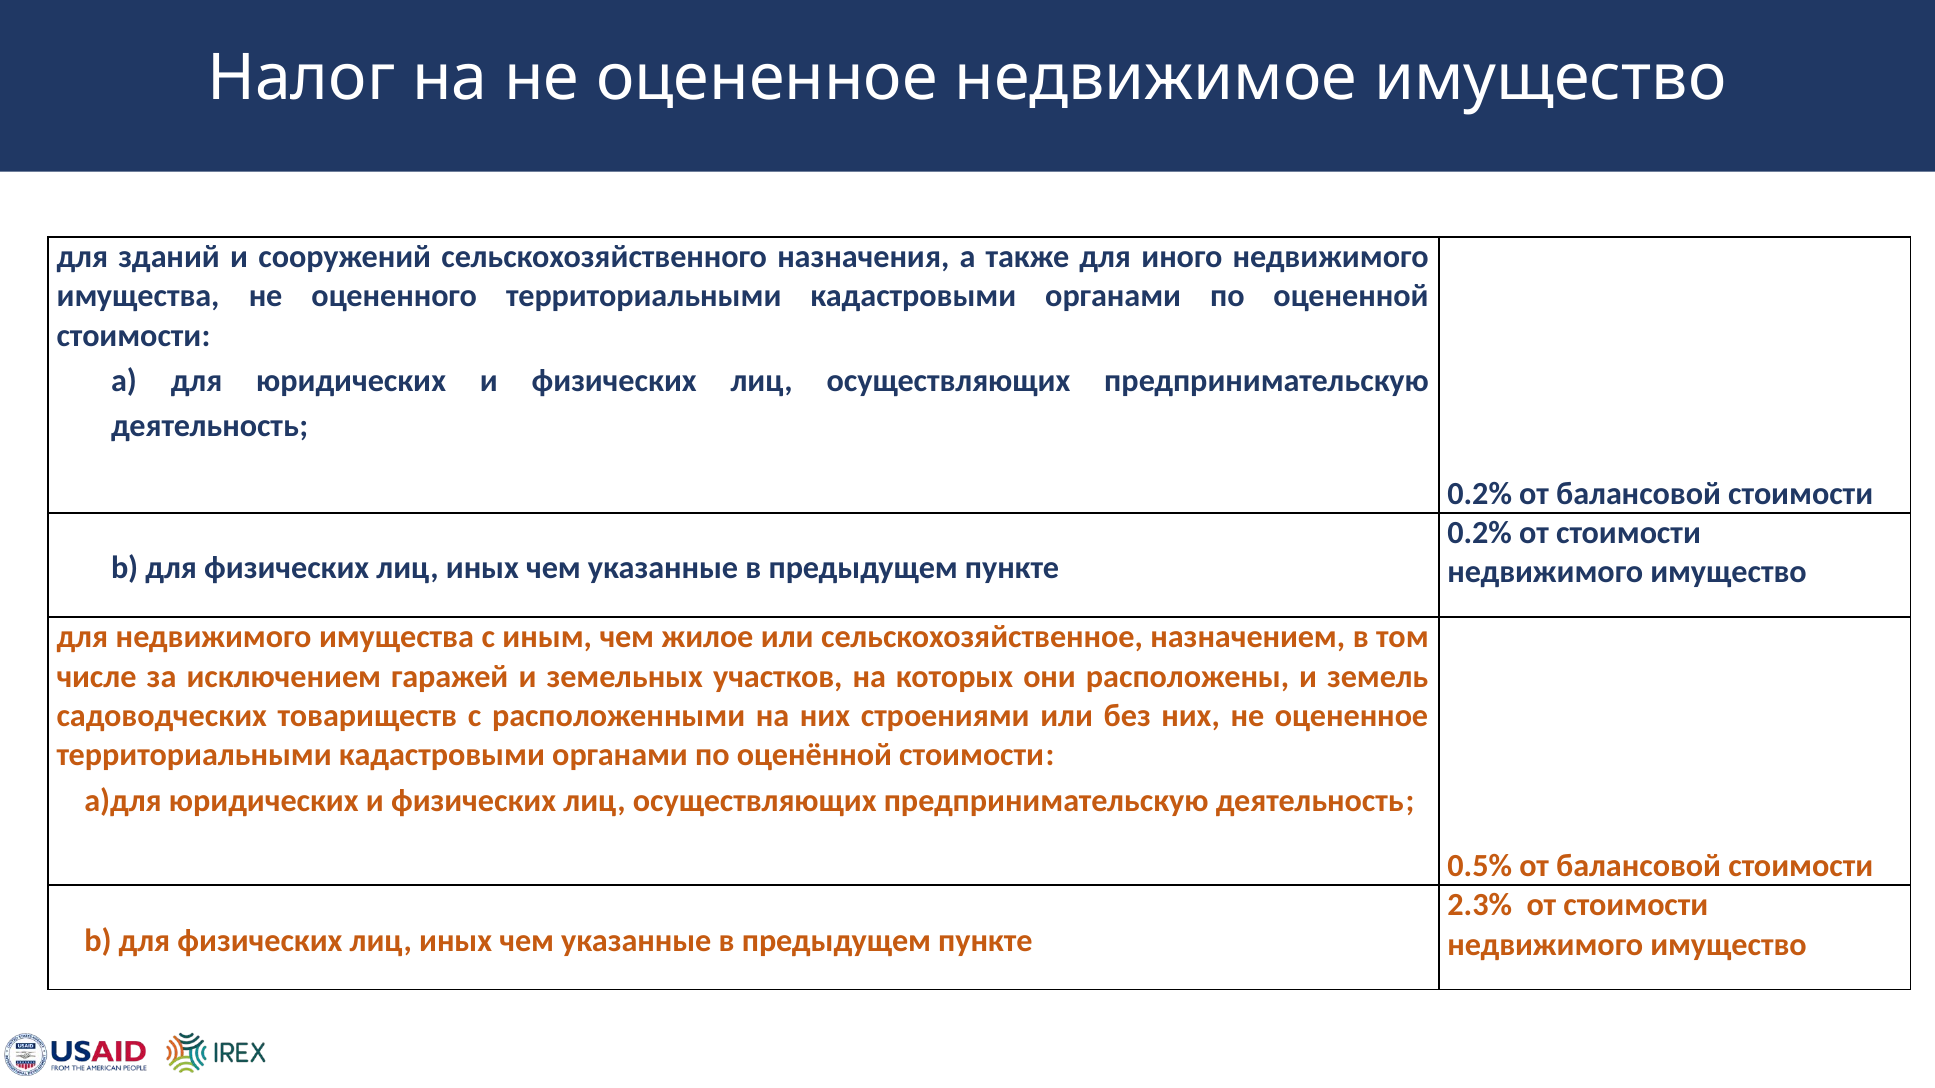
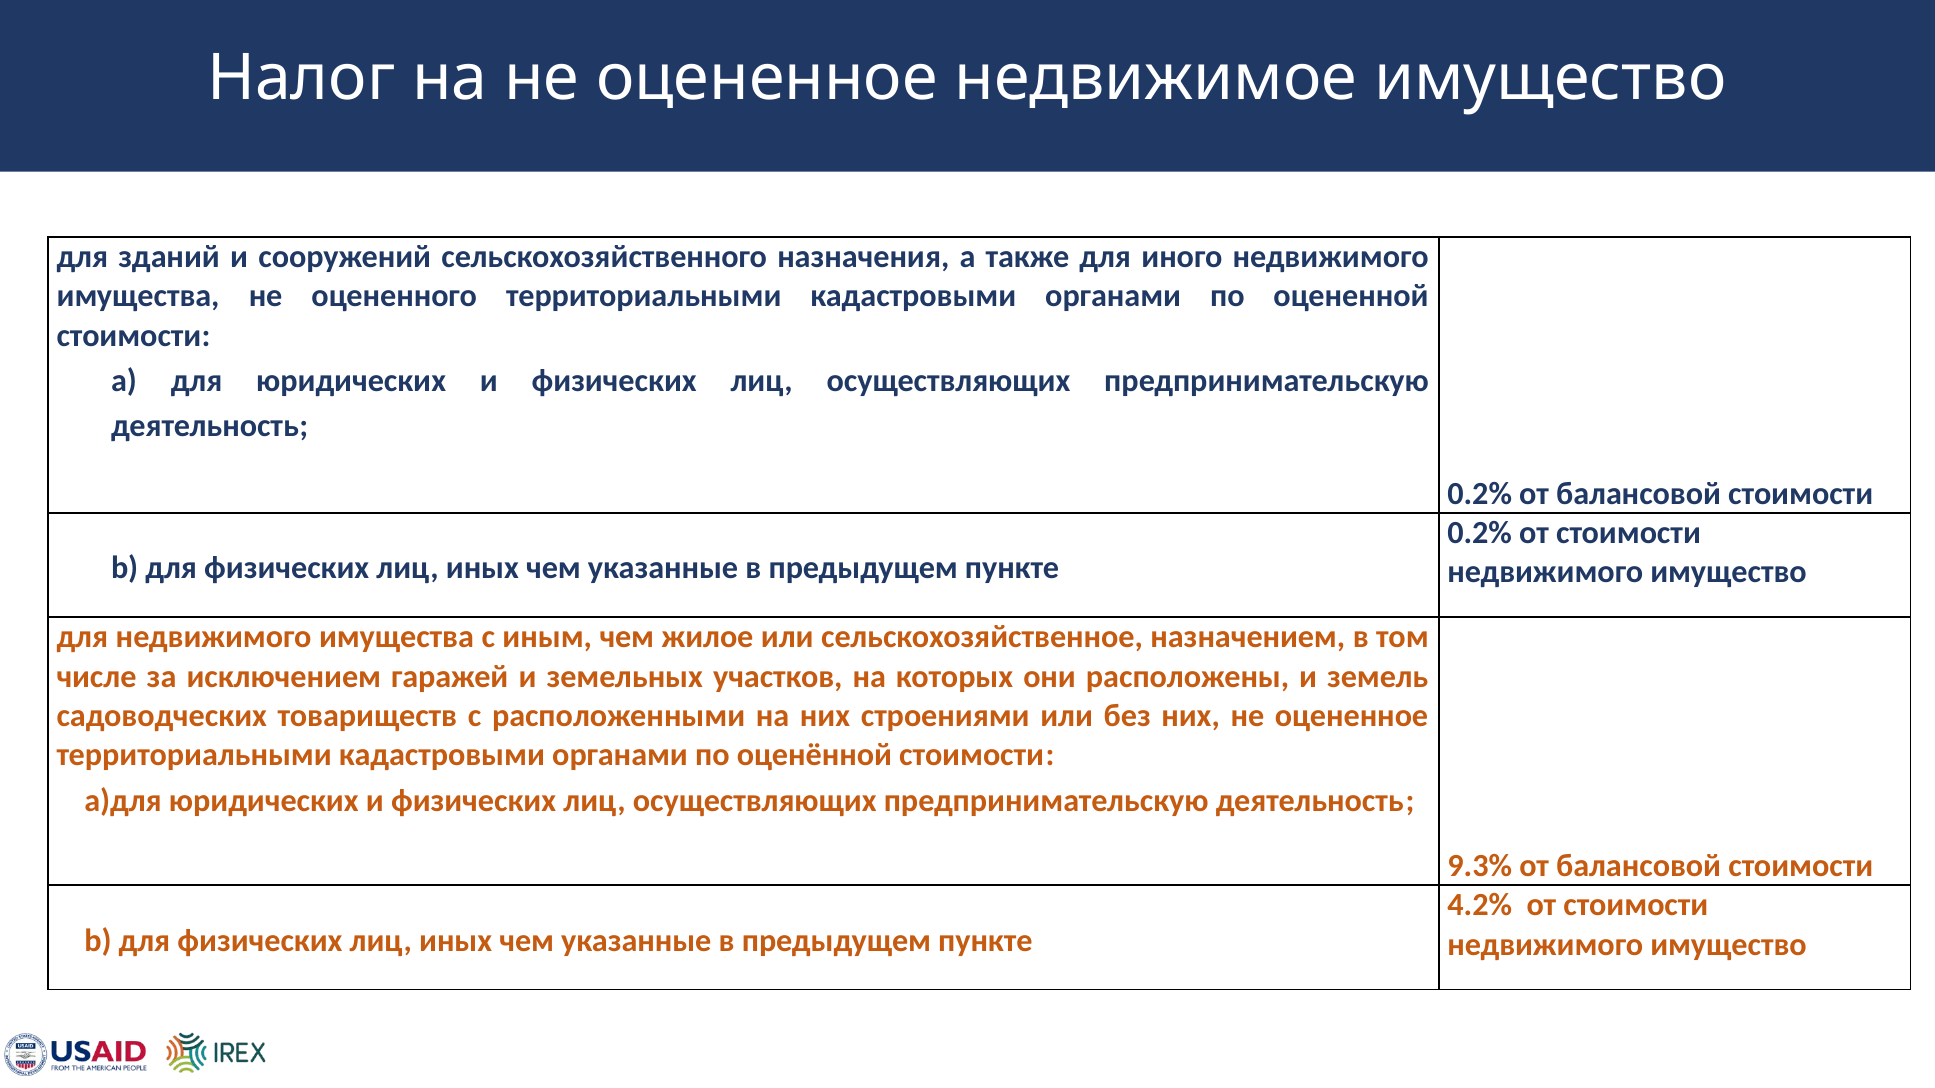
0.5%: 0.5% -> 9.3%
2.3%: 2.3% -> 4.2%
